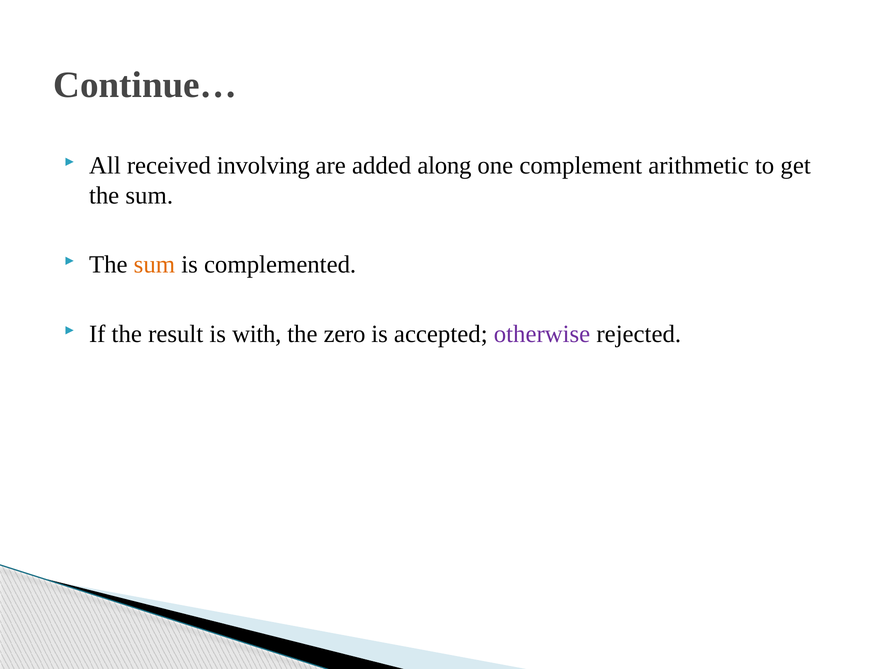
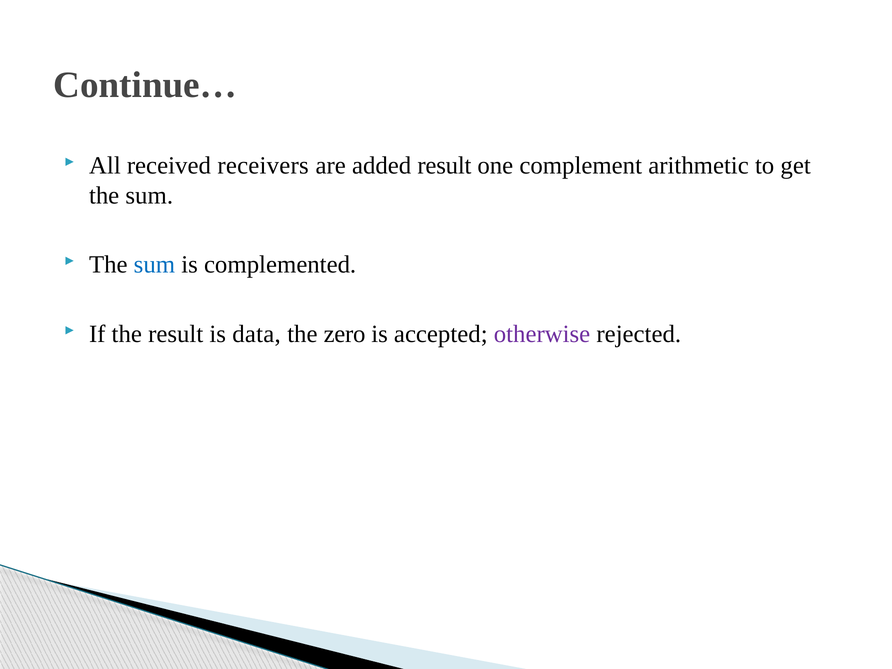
involving: involving -> receivers
added along: along -> result
sum at (154, 265) colour: orange -> blue
with: with -> data
